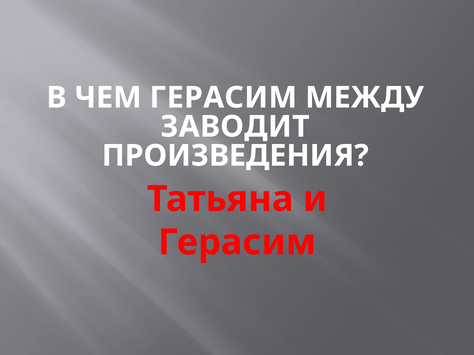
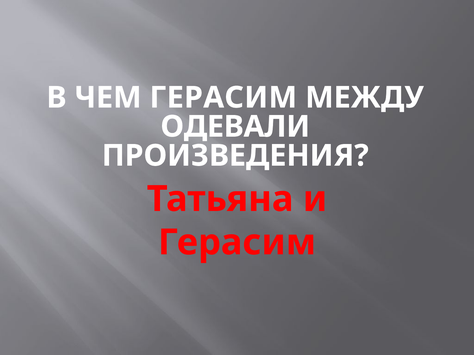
ЗАВОДИТ: ЗАВОДИТ -> ОДЕВАЛИ
